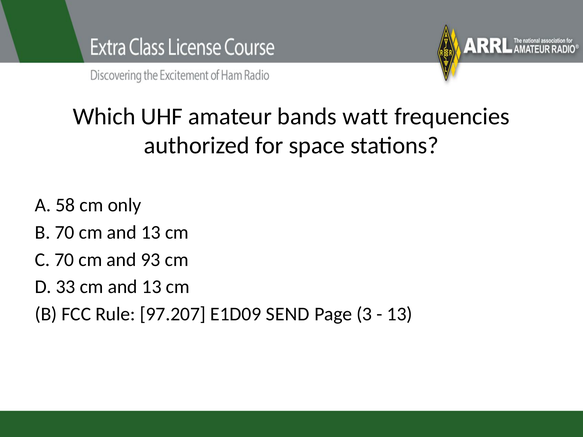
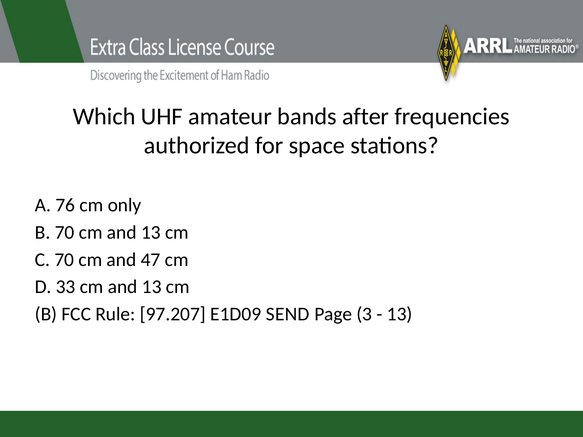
watt: watt -> after
58: 58 -> 76
93: 93 -> 47
